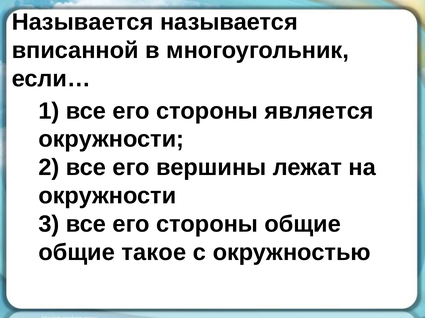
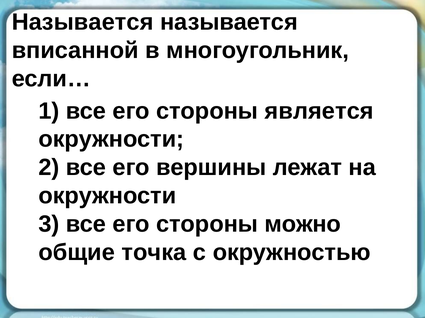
стороны общие: общие -> можно
такое: такое -> точка
